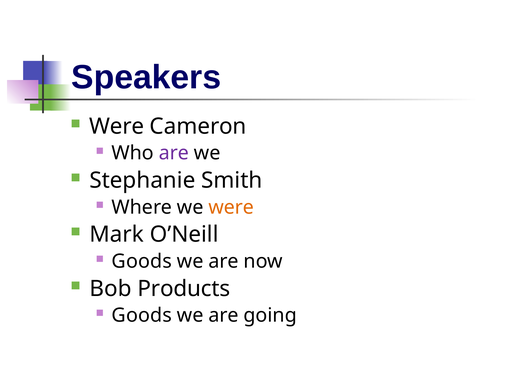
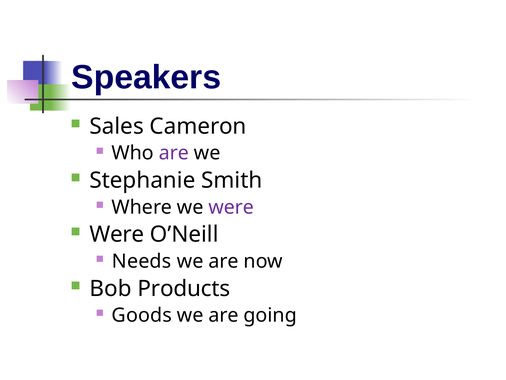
Were at (117, 126): Were -> Sales
were at (231, 207) colour: orange -> purple
Mark at (117, 234): Mark -> Were
Goods at (142, 261): Goods -> Needs
